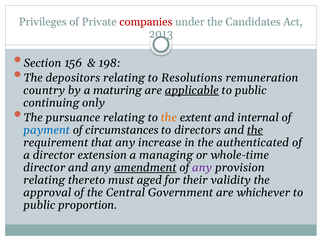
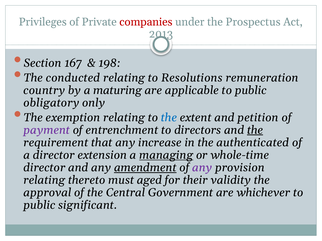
Candidates: Candidates -> Prospectus
156: 156 -> 167
depositors: depositors -> conducted
applicable underline: present -> none
continuing: continuing -> obligatory
pursuance: pursuance -> exemption
the at (169, 118) colour: orange -> blue
internal: internal -> petition
payment colour: blue -> purple
circumstances: circumstances -> entrenchment
managing underline: none -> present
proportion: proportion -> significant
